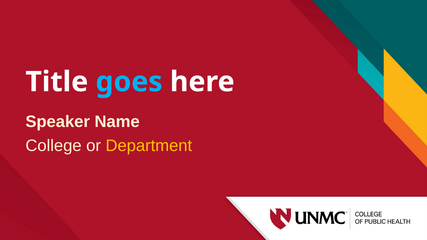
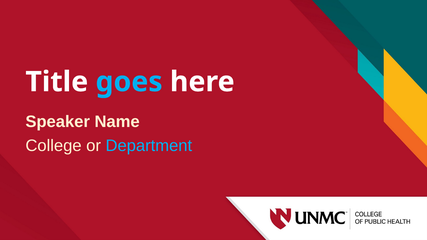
Department colour: yellow -> light blue
